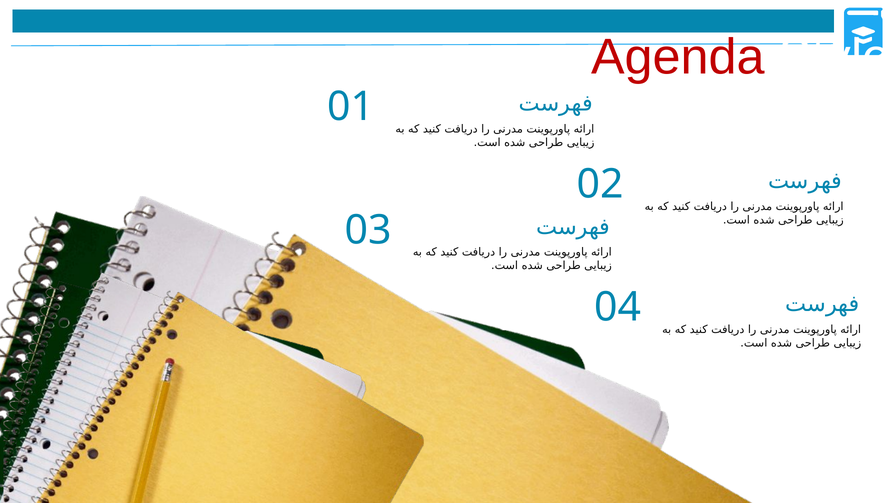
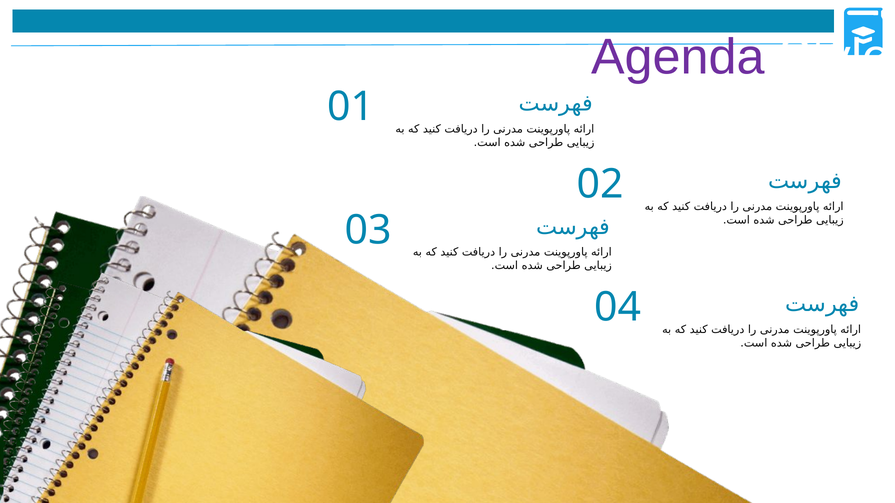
Agenda colour: red -> purple
